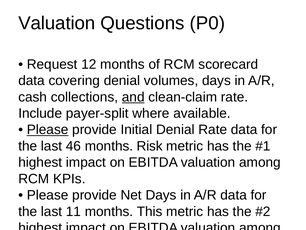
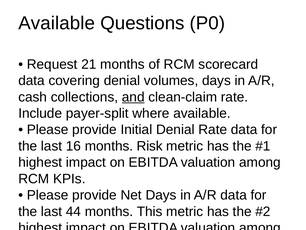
Valuation at (57, 23): Valuation -> Available
12: 12 -> 21
Please at (48, 129) underline: present -> none
46: 46 -> 16
11: 11 -> 44
